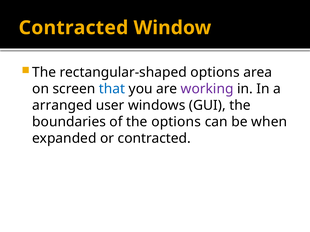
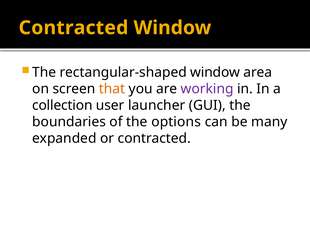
rectangular-shaped options: options -> window
that colour: blue -> orange
arranged: arranged -> collection
windows: windows -> launcher
when: when -> many
